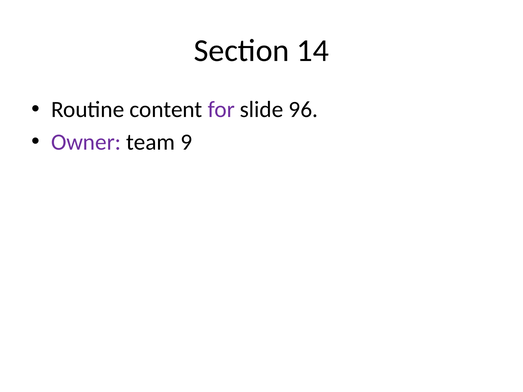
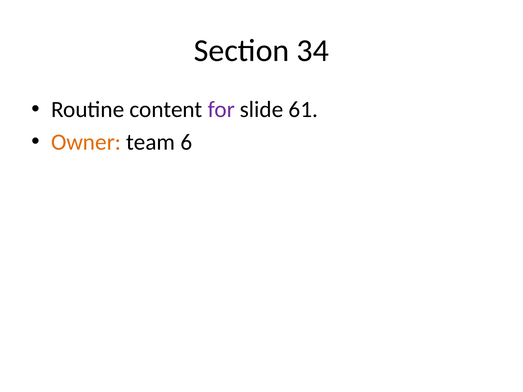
14: 14 -> 34
96: 96 -> 61
Owner colour: purple -> orange
9: 9 -> 6
